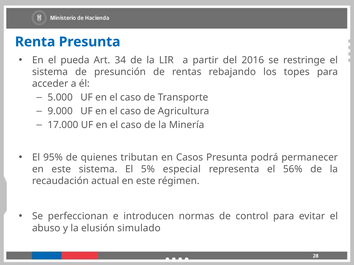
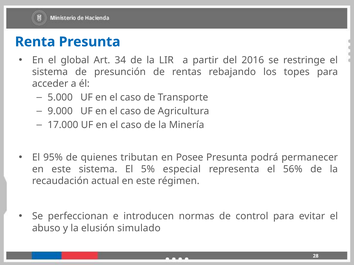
pueda: pueda -> global
Casos: Casos -> Posee
